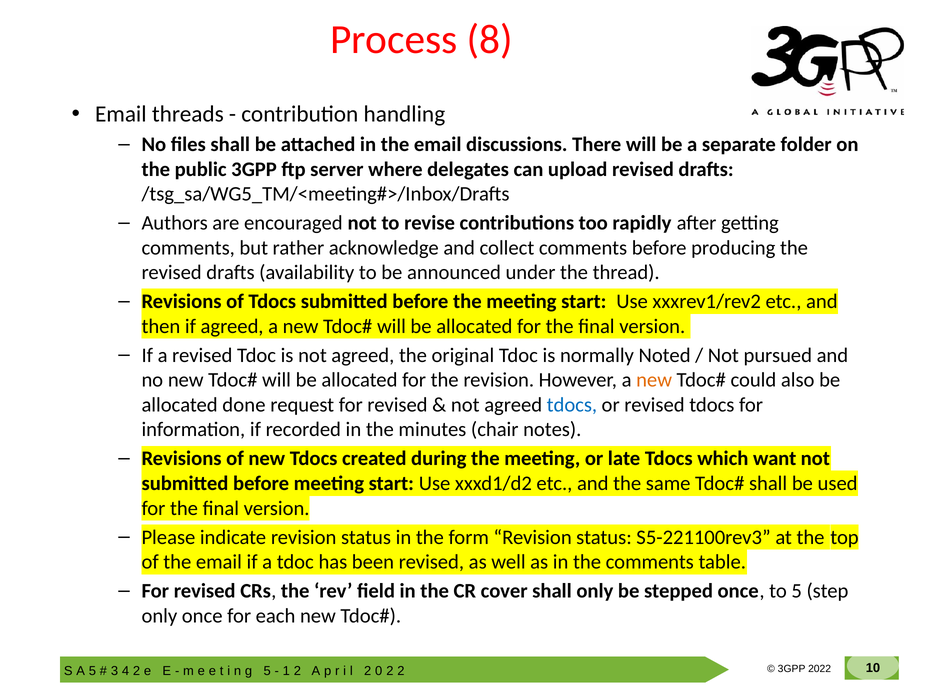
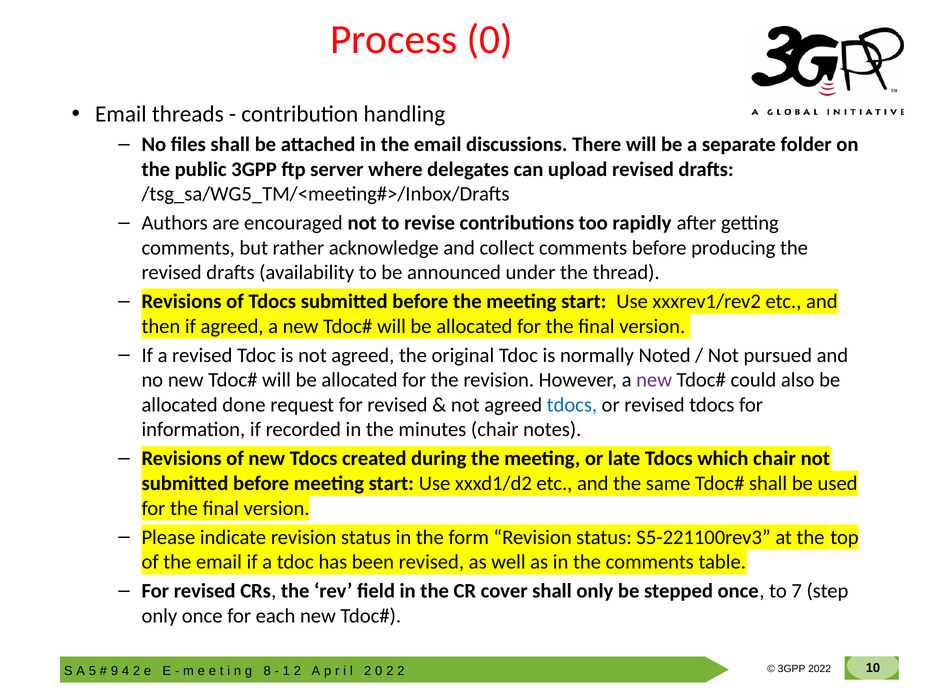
Process 8: 8 -> 0
new at (654, 380) colour: orange -> purple
which want: want -> chair
to 5: 5 -> 7
3: 3 -> 9
5 at (267, 671): 5 -> 8
